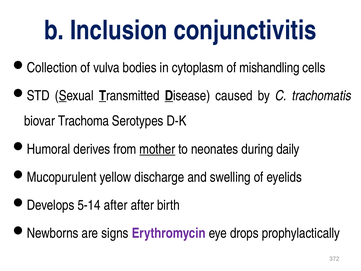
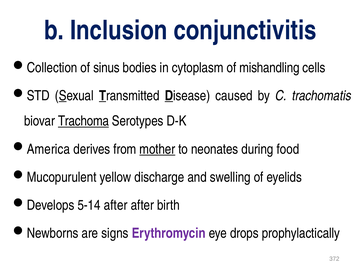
vulva: vulva -> sinus
Trachoma underline: none -> present
Humoral: Humoral -> America
daily: daily -> food
